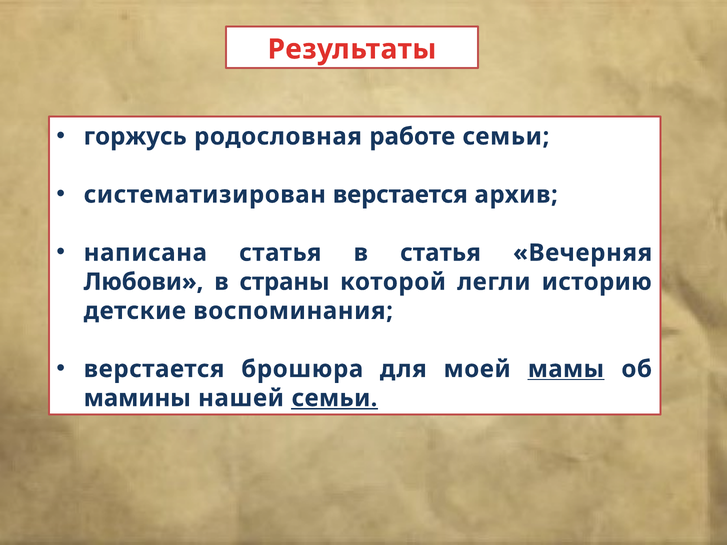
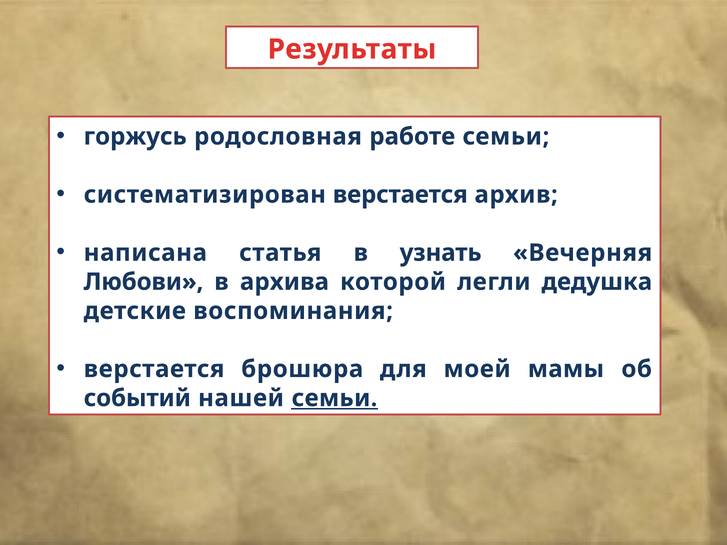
в статья: статья -> узнать
страны: страны -> архива
историю: историю -> дедушка
мамы underline: present -> none
мамины: мамины -> событий
